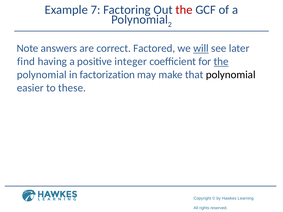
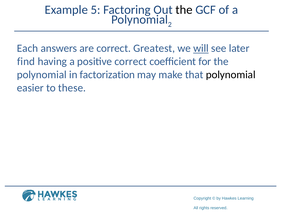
7: 7 -> 5
the at (184, 10) colour: red -> black
Note: Note -> Each
Factored: Factored -> Greatest
positive integer: integer -> correct
the at (221, 62) underline: present -> none
